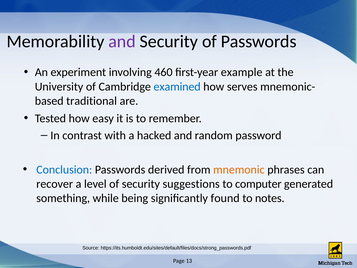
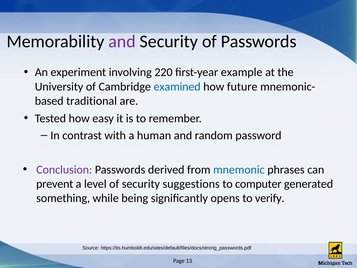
460: 460 -> 220
serves: serves -> future
hacked: hacked -> human
Conclusion colour: blue -> purple
mnemonic colour: orange -> blue
recover: recover -> prevent
found: found -> opens
notes: notes -> verify
